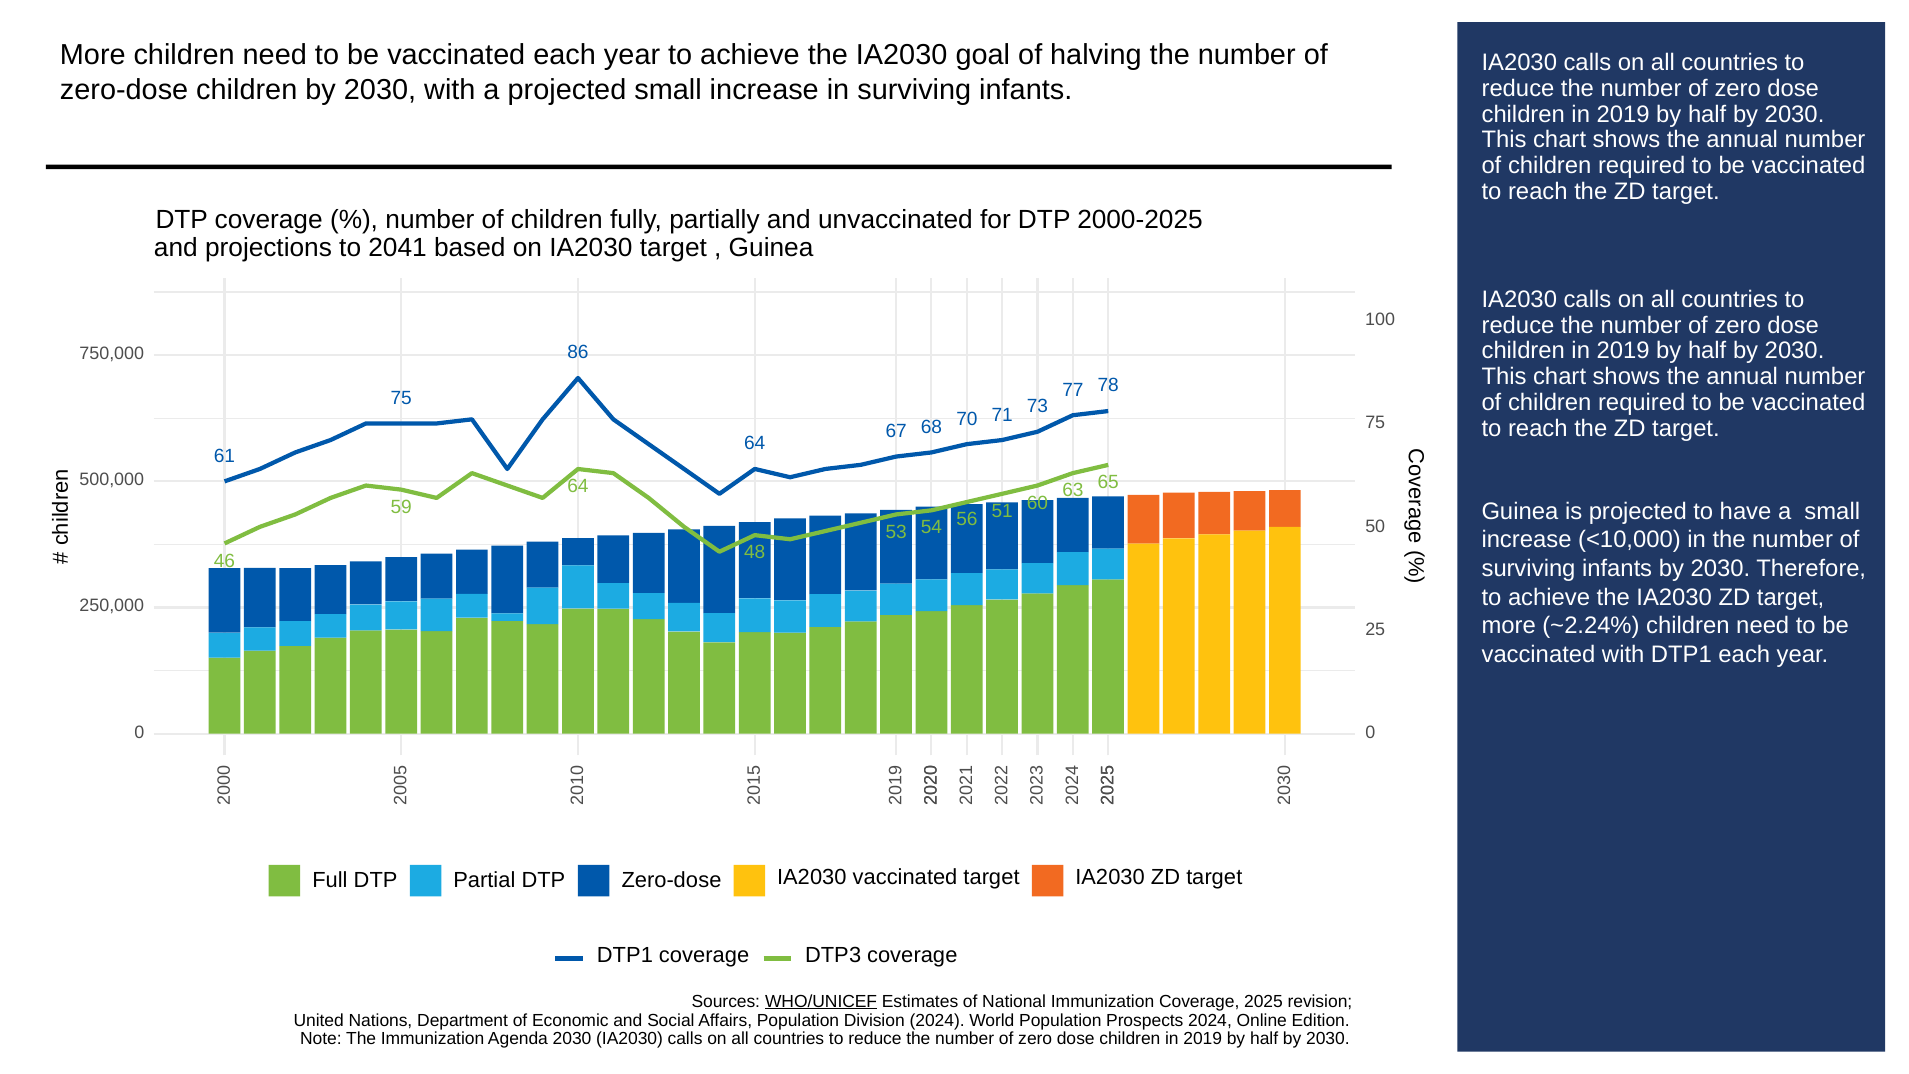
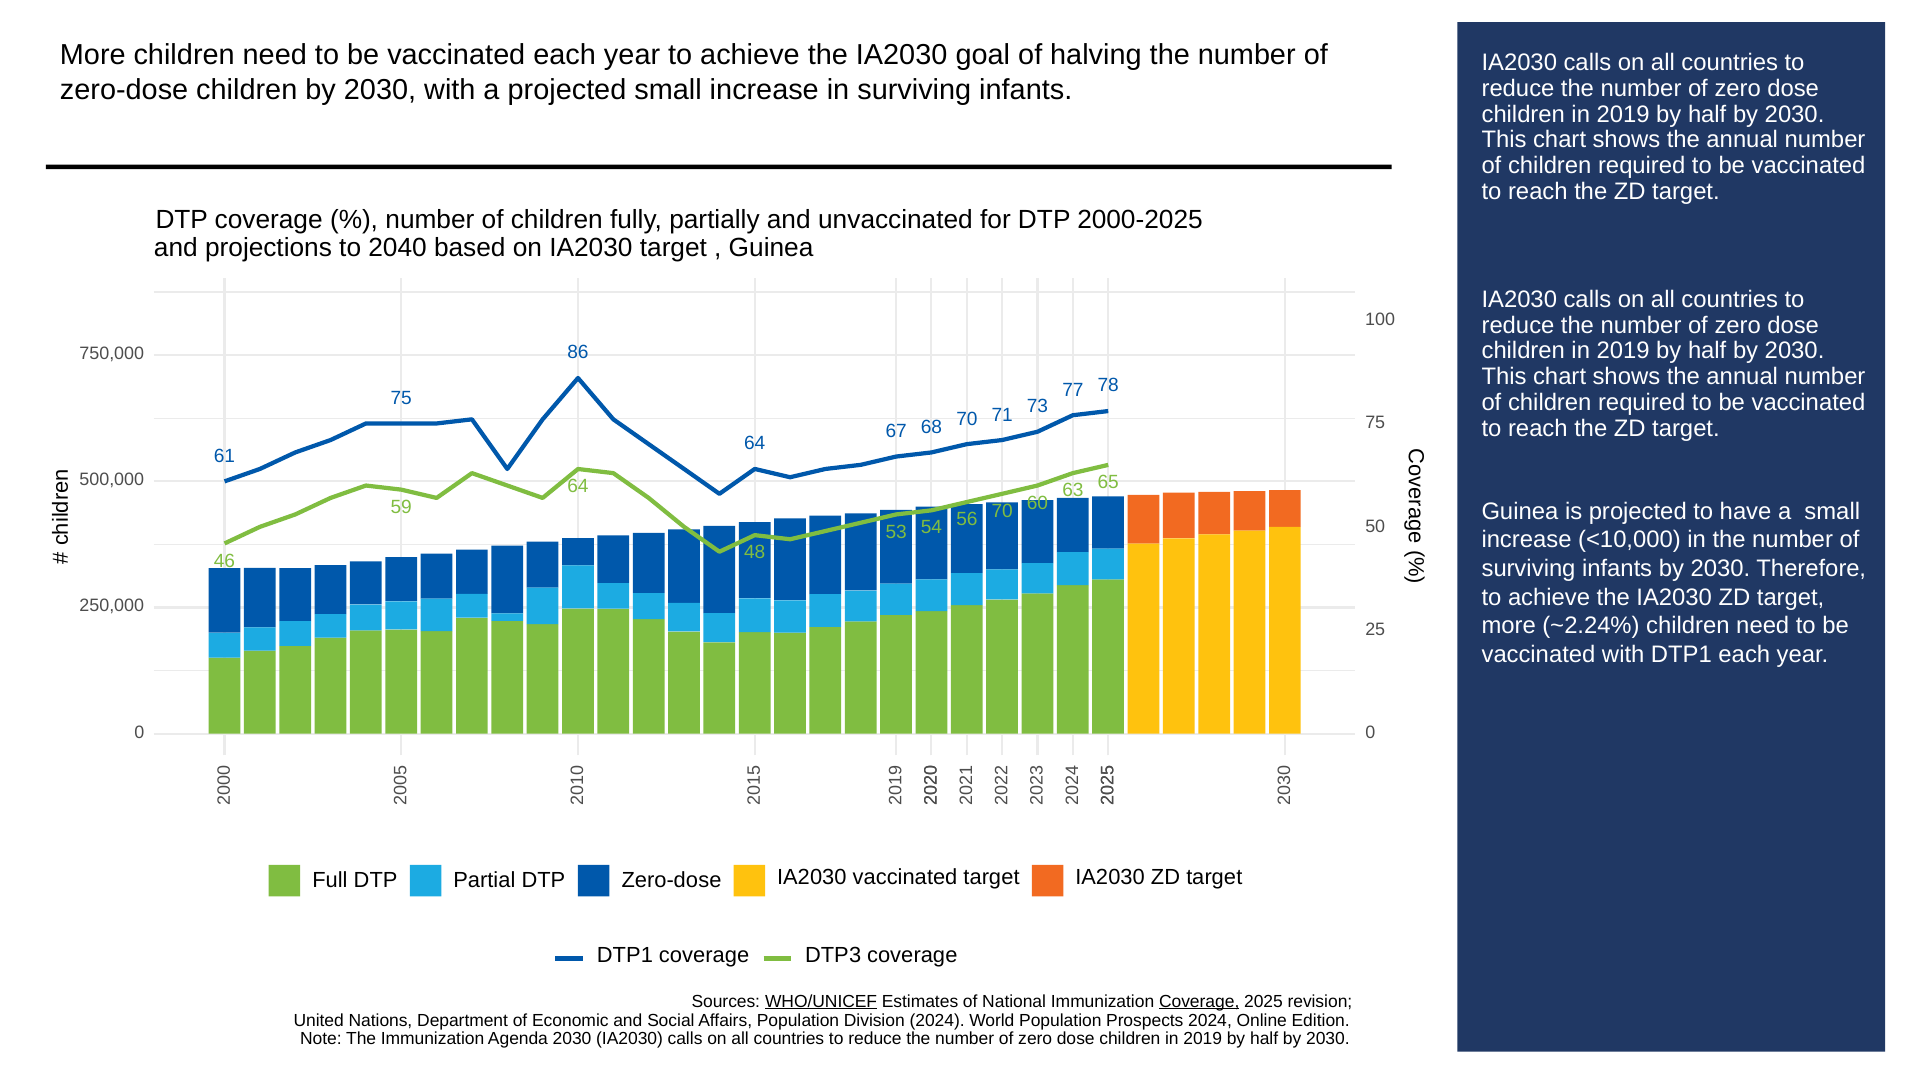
2041: 2041 -> 2040
56 51: 51 -> 70
Coverage at (1199, 1001) underline: none -> present
